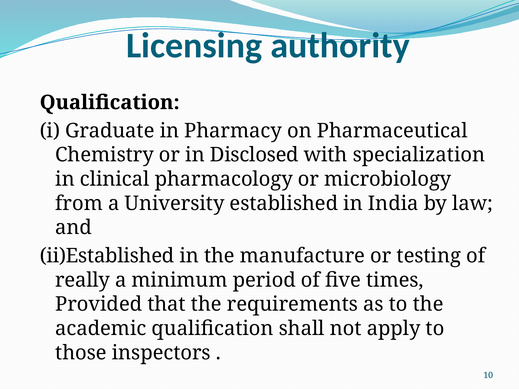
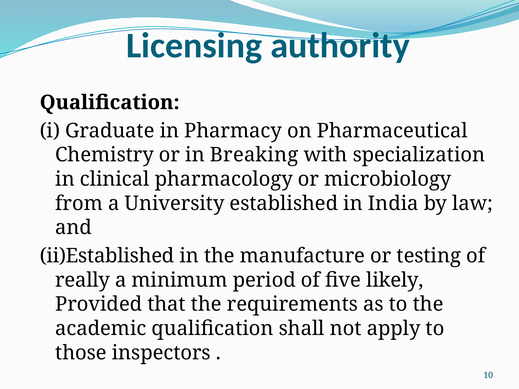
Disclosed: Disclosed -> Breaking
times: times -> likely
